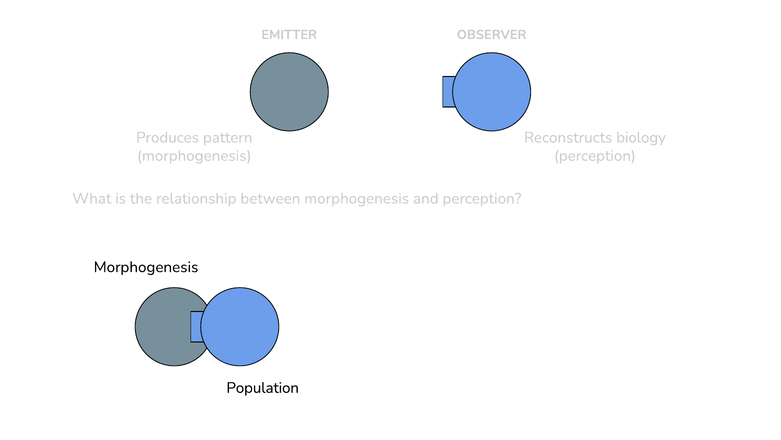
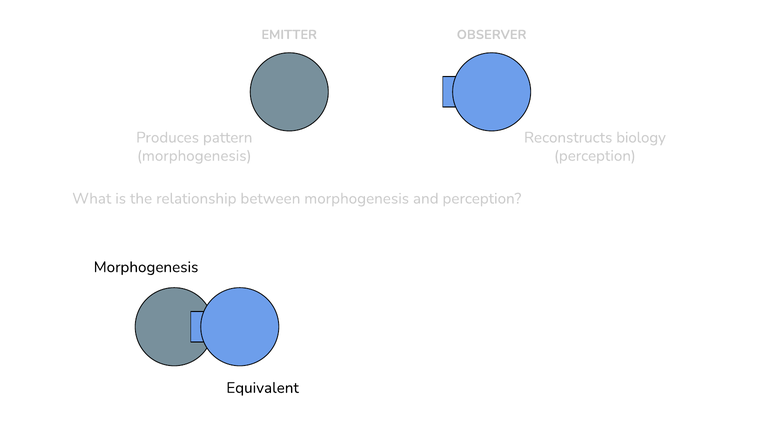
Population: Population -> Equivalent
